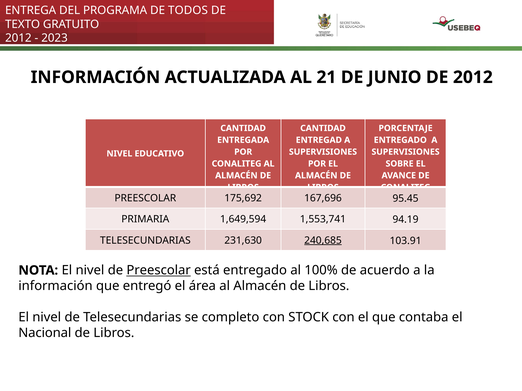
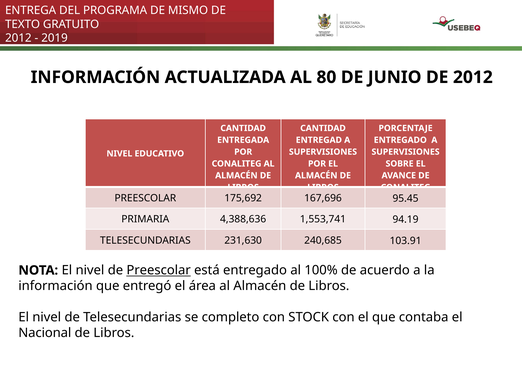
TODOS: TODOS -> MISMO
2023: 2023 -> 2019
21: 21 -> 80
1,649,594: 1,649,594 -> 4,388,636
240,685 underline: present -> none
